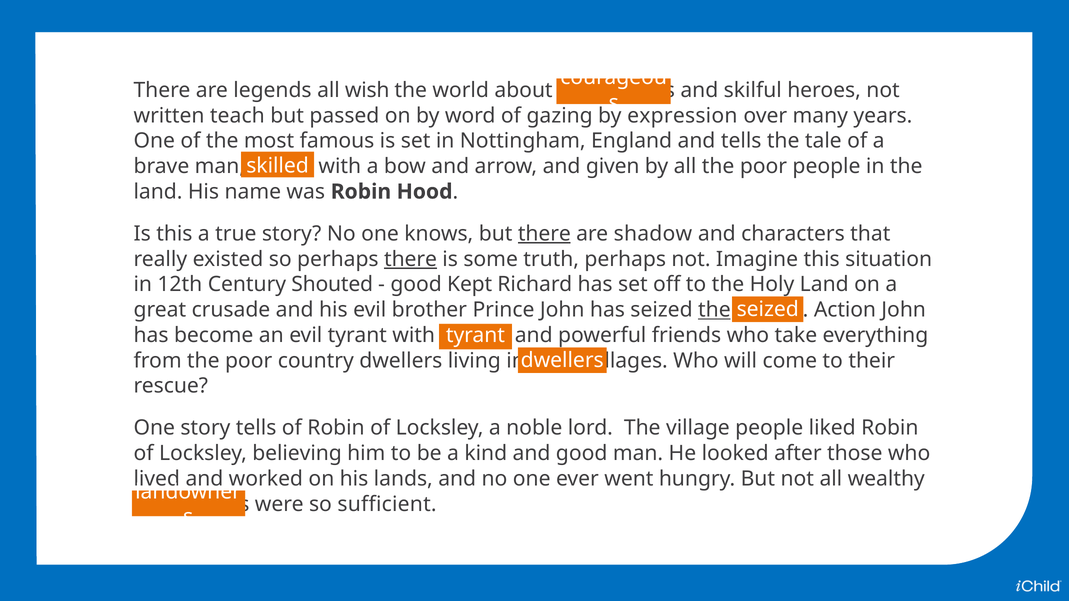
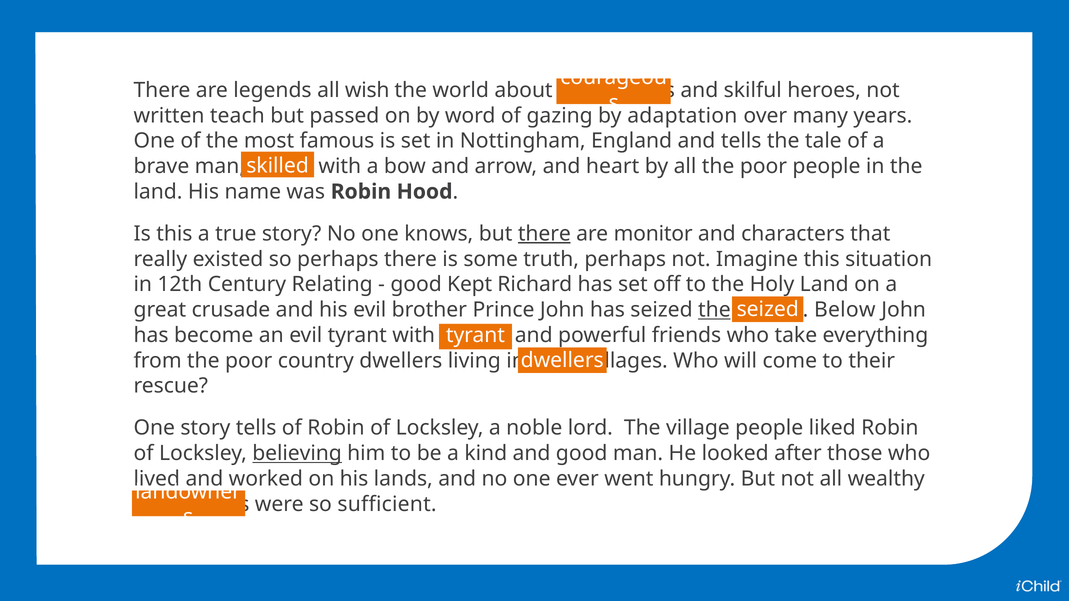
expression: expression -> adaptation
given: given -> heart
shadow: shadow -> monitor
there at (411, 259) underline: present -> none
Shouted: Shouted -> Relating
Action: Action -> Below
believing underline: none -> present
